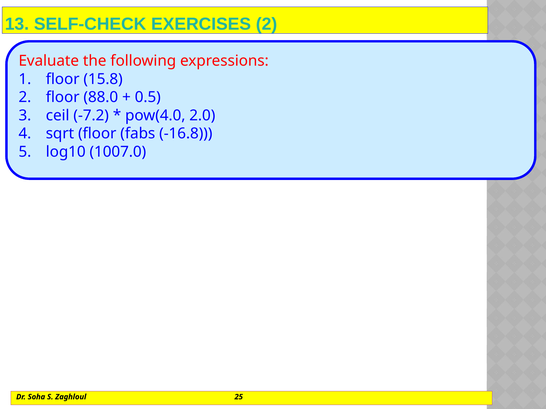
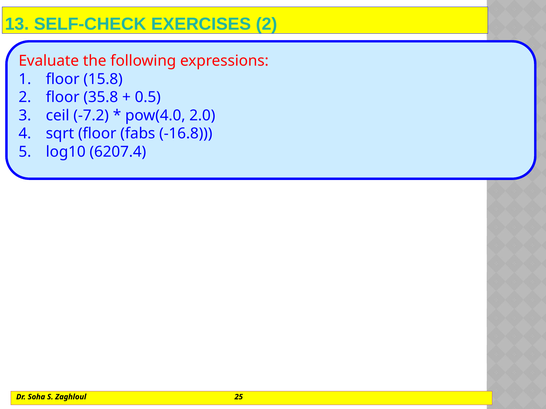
88.0: 88.0 -> 35.8
1007.0: 1007.0 -> 6207.4
